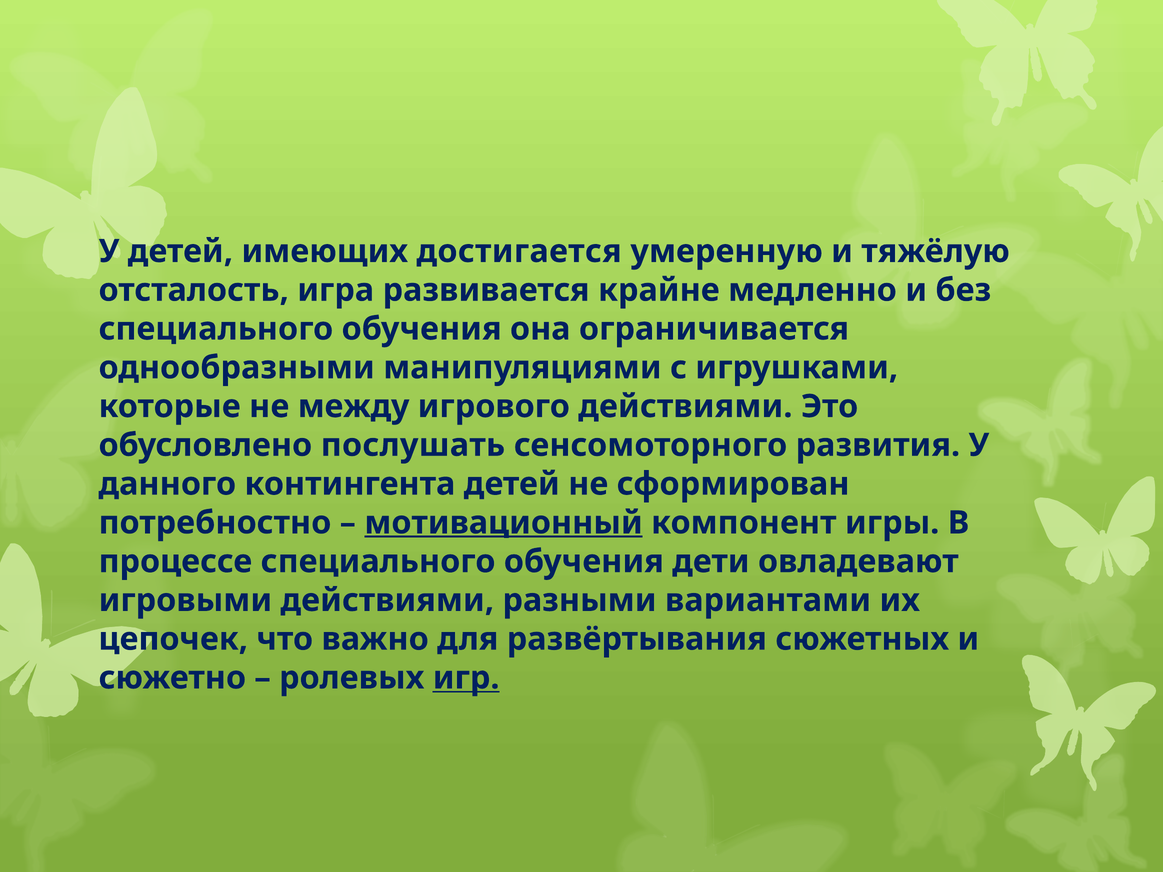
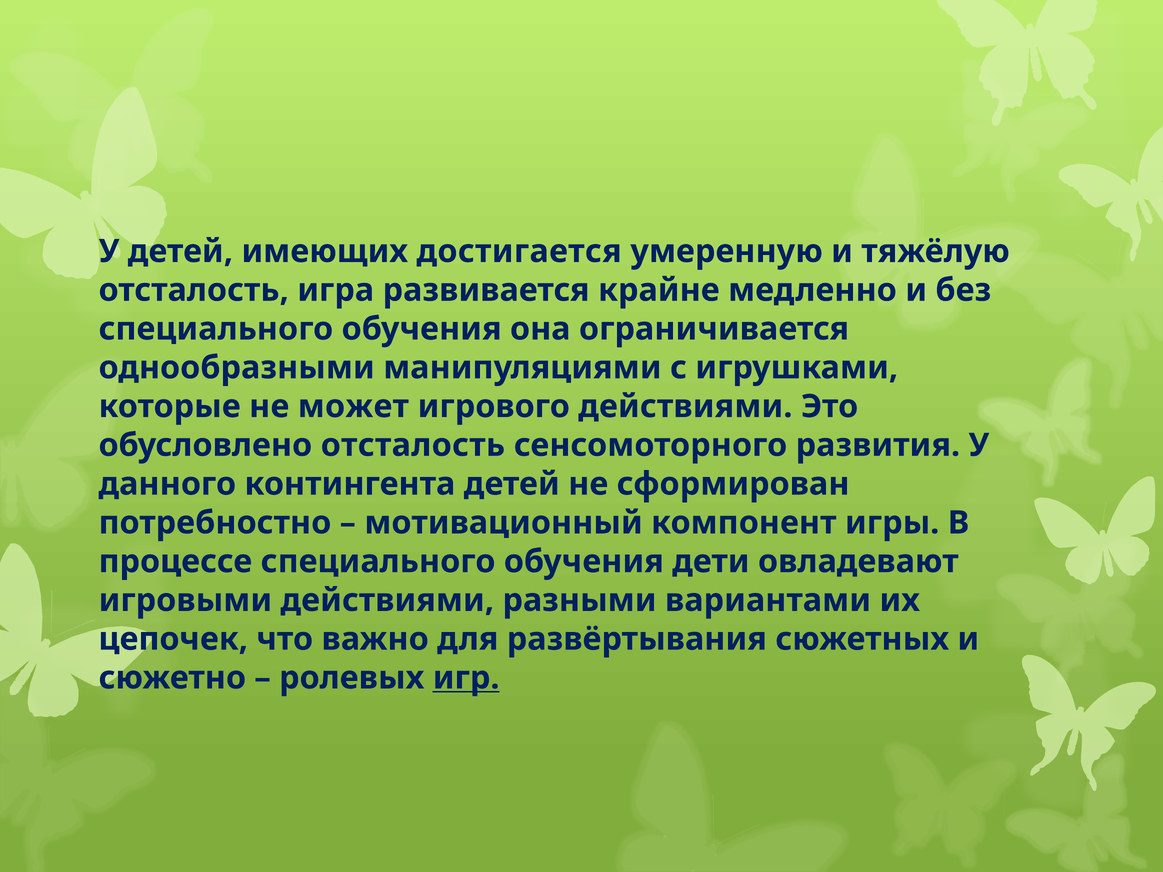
между: между -> может
обусловлено послушать: послушать -> отсталость
мотивационный underline: present -> none
